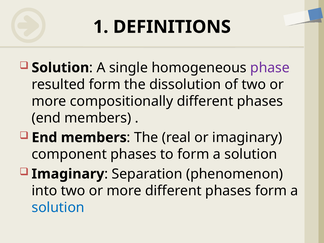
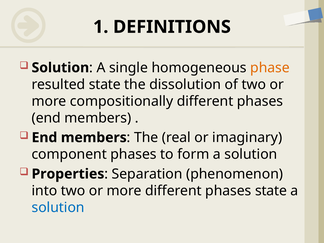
phase colour: purple -> orange
resulted form: form -> state
Imaginary at (68, 174): Imaginary -> Properties
phases form: form -> state
